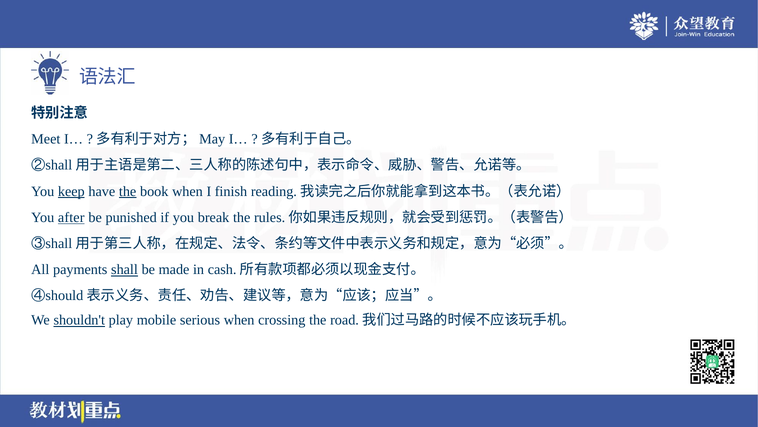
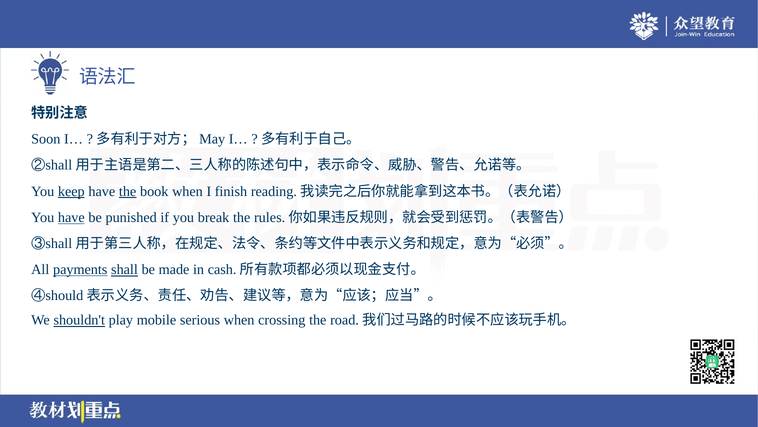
Meet: Meet -> Soon
You after: after -> have
payments underline: none -> present
